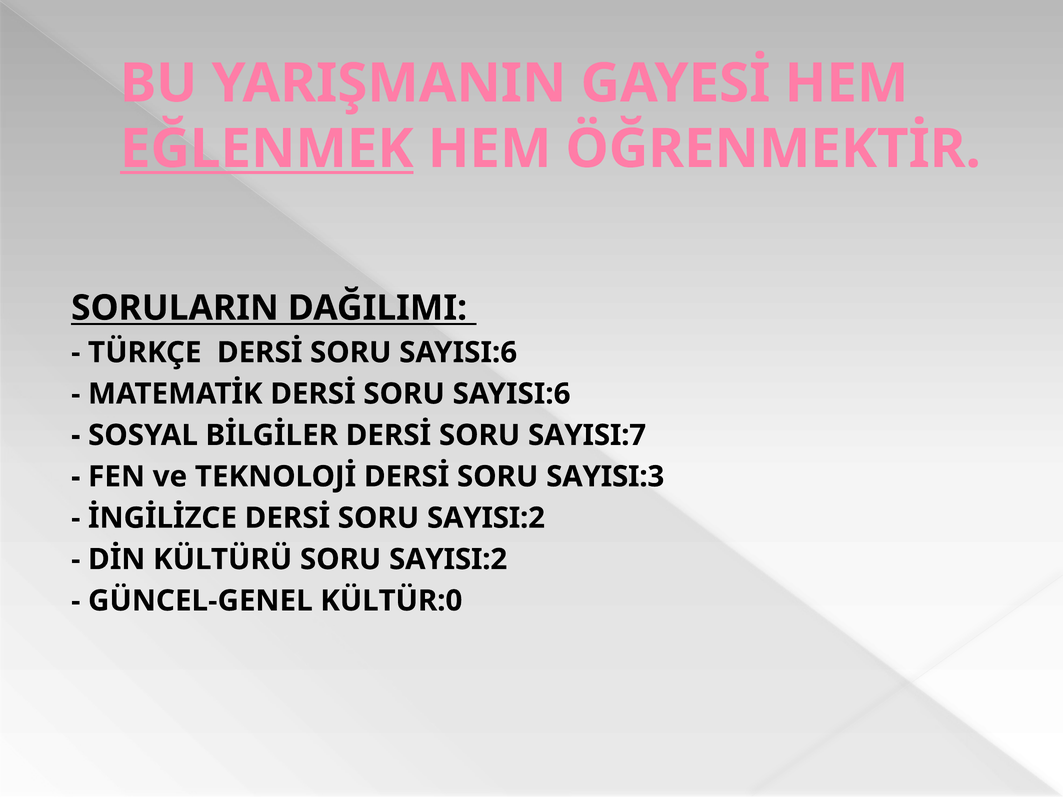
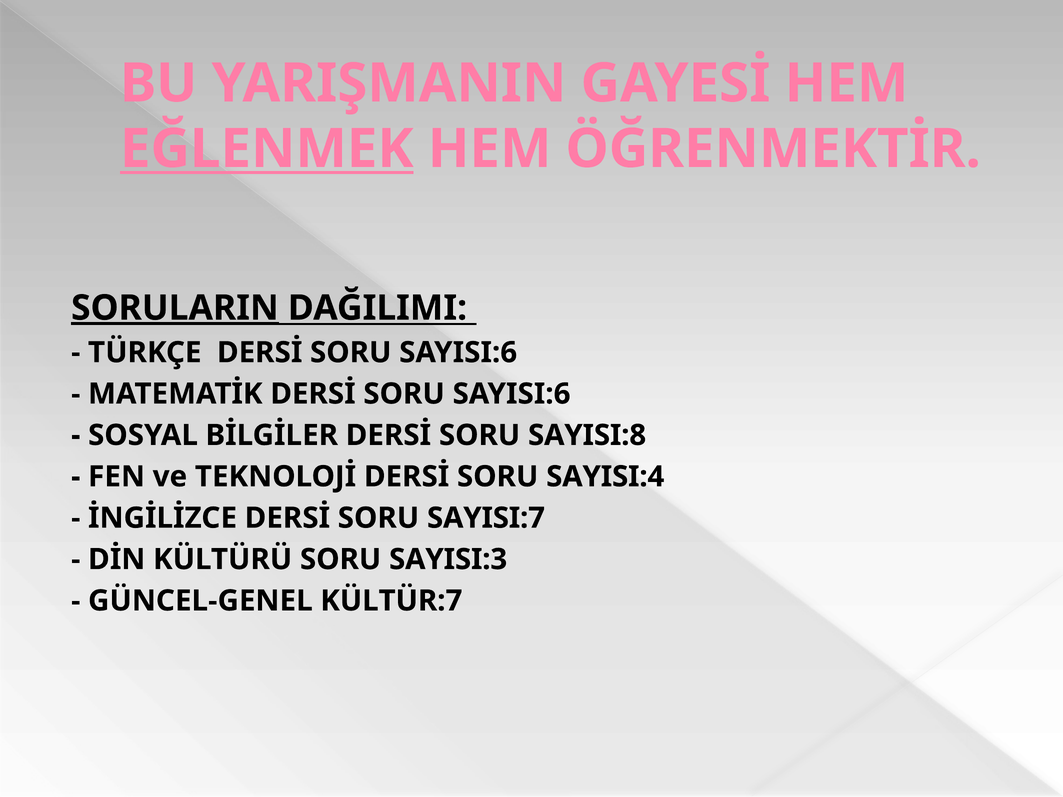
SORULARIN underline: none -> present
SAYISI:7: SAYISI:7 -> SAYISI:8
SAYISI:3: SAYISI:3 -> SAYISI:4
DERSİ SORU SAYISI:2: SAYISI:2 -> SAYISI:7
KÜLTÜRÜ SORU SAYISI:2: SAYISI:2 -> SAYISI:3
KÜLTÜR:0: KÜLTÜR:0 -> KÜLTÜR:7
